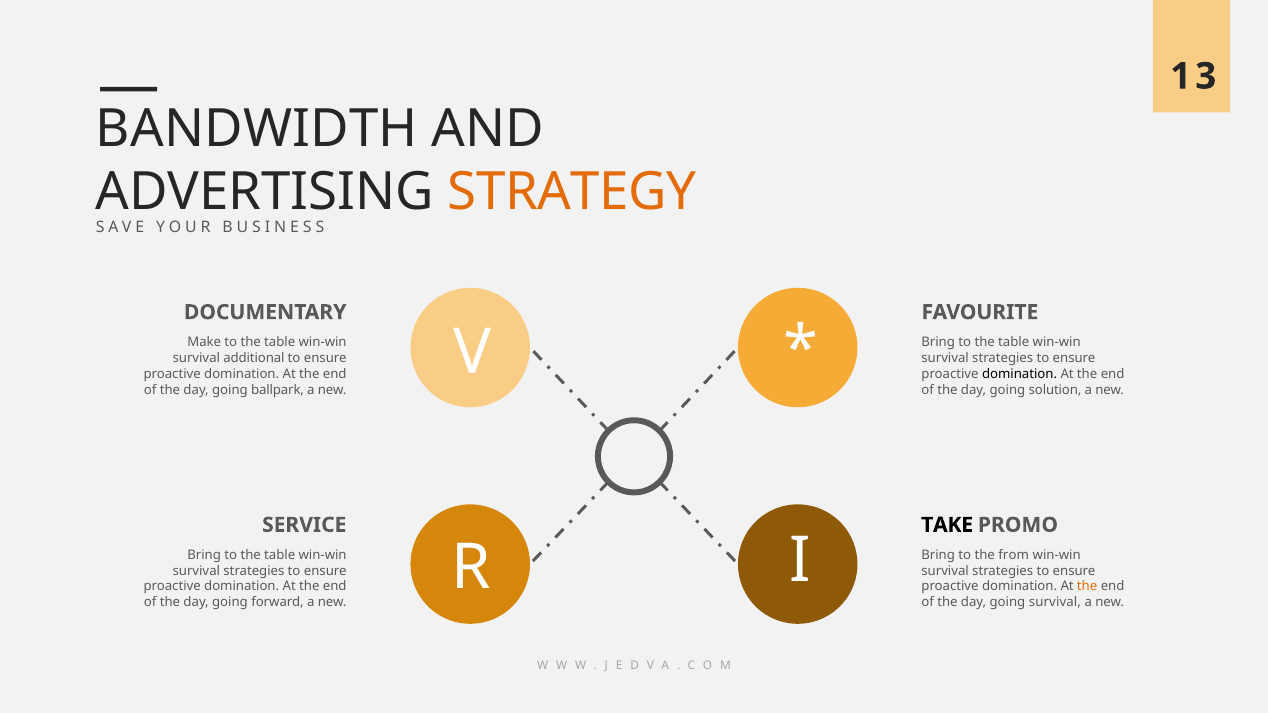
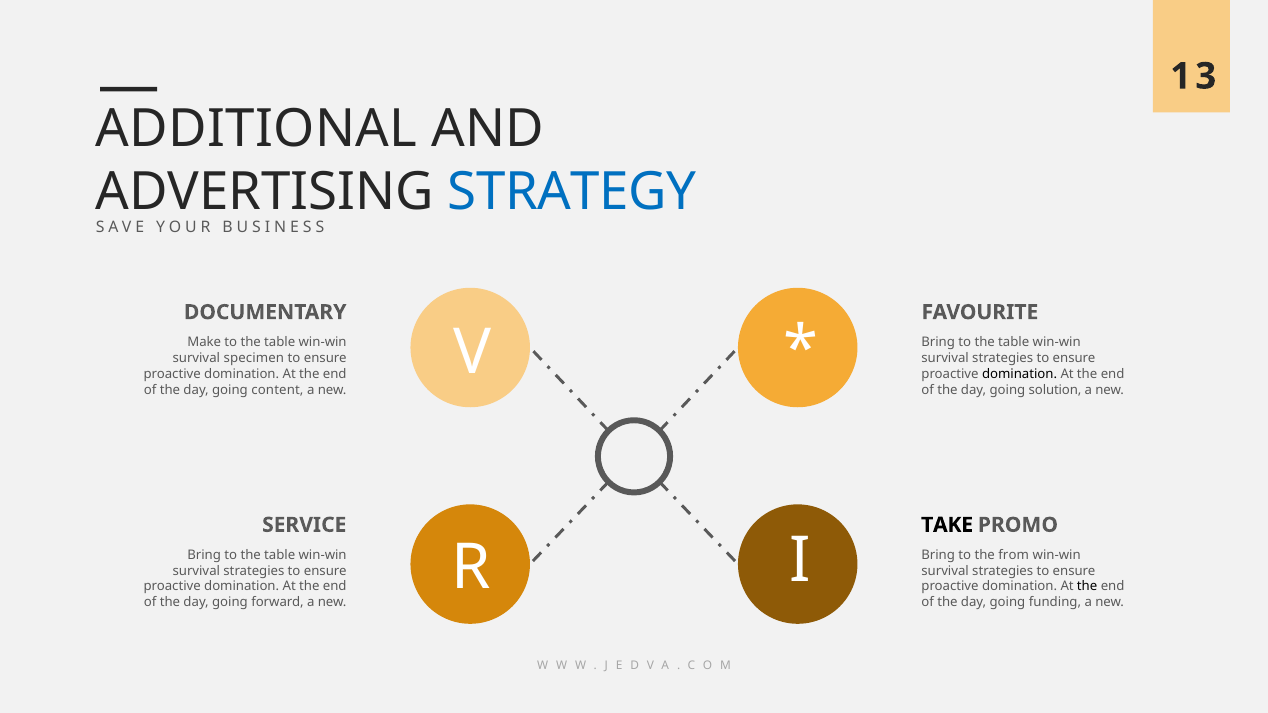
BANDWIDTH: BANDWIDTH -> ADDITIONAL
STRATEGY colour: orange -> blue
additional: additional -> specimen
ballpark: ballpark -> content
the at (1087, 587) colour: orange -> black
going survival: survival -> funding
